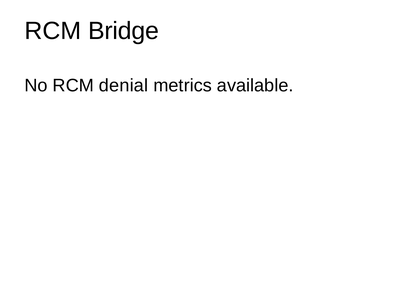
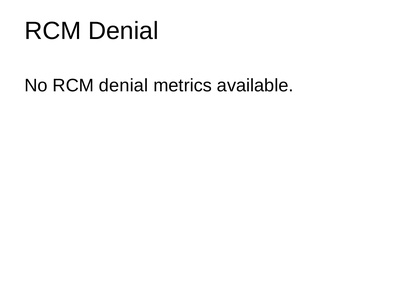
Bridge at (123, 31): Bridge -> Denial
